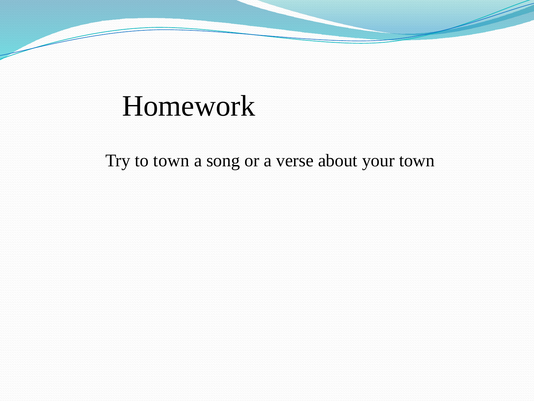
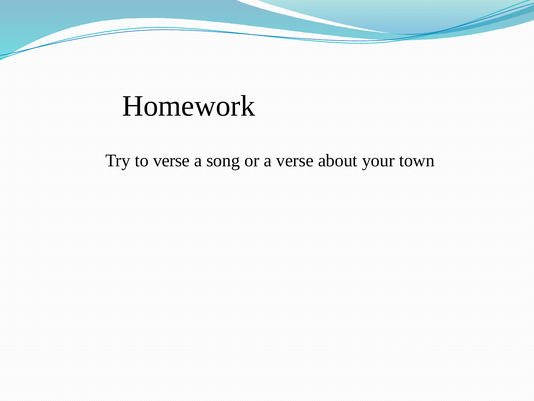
to town: town -> verse
